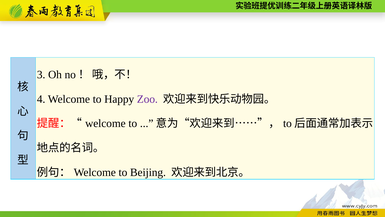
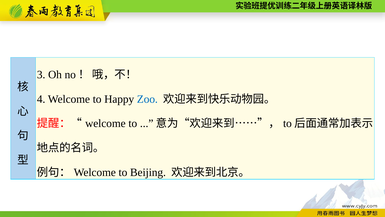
Zoo colour: purple -> blue
